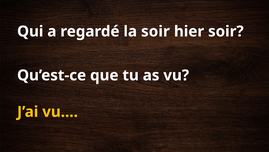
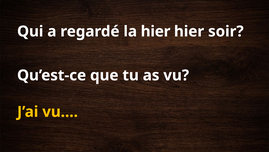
la soir: soir -> hier
